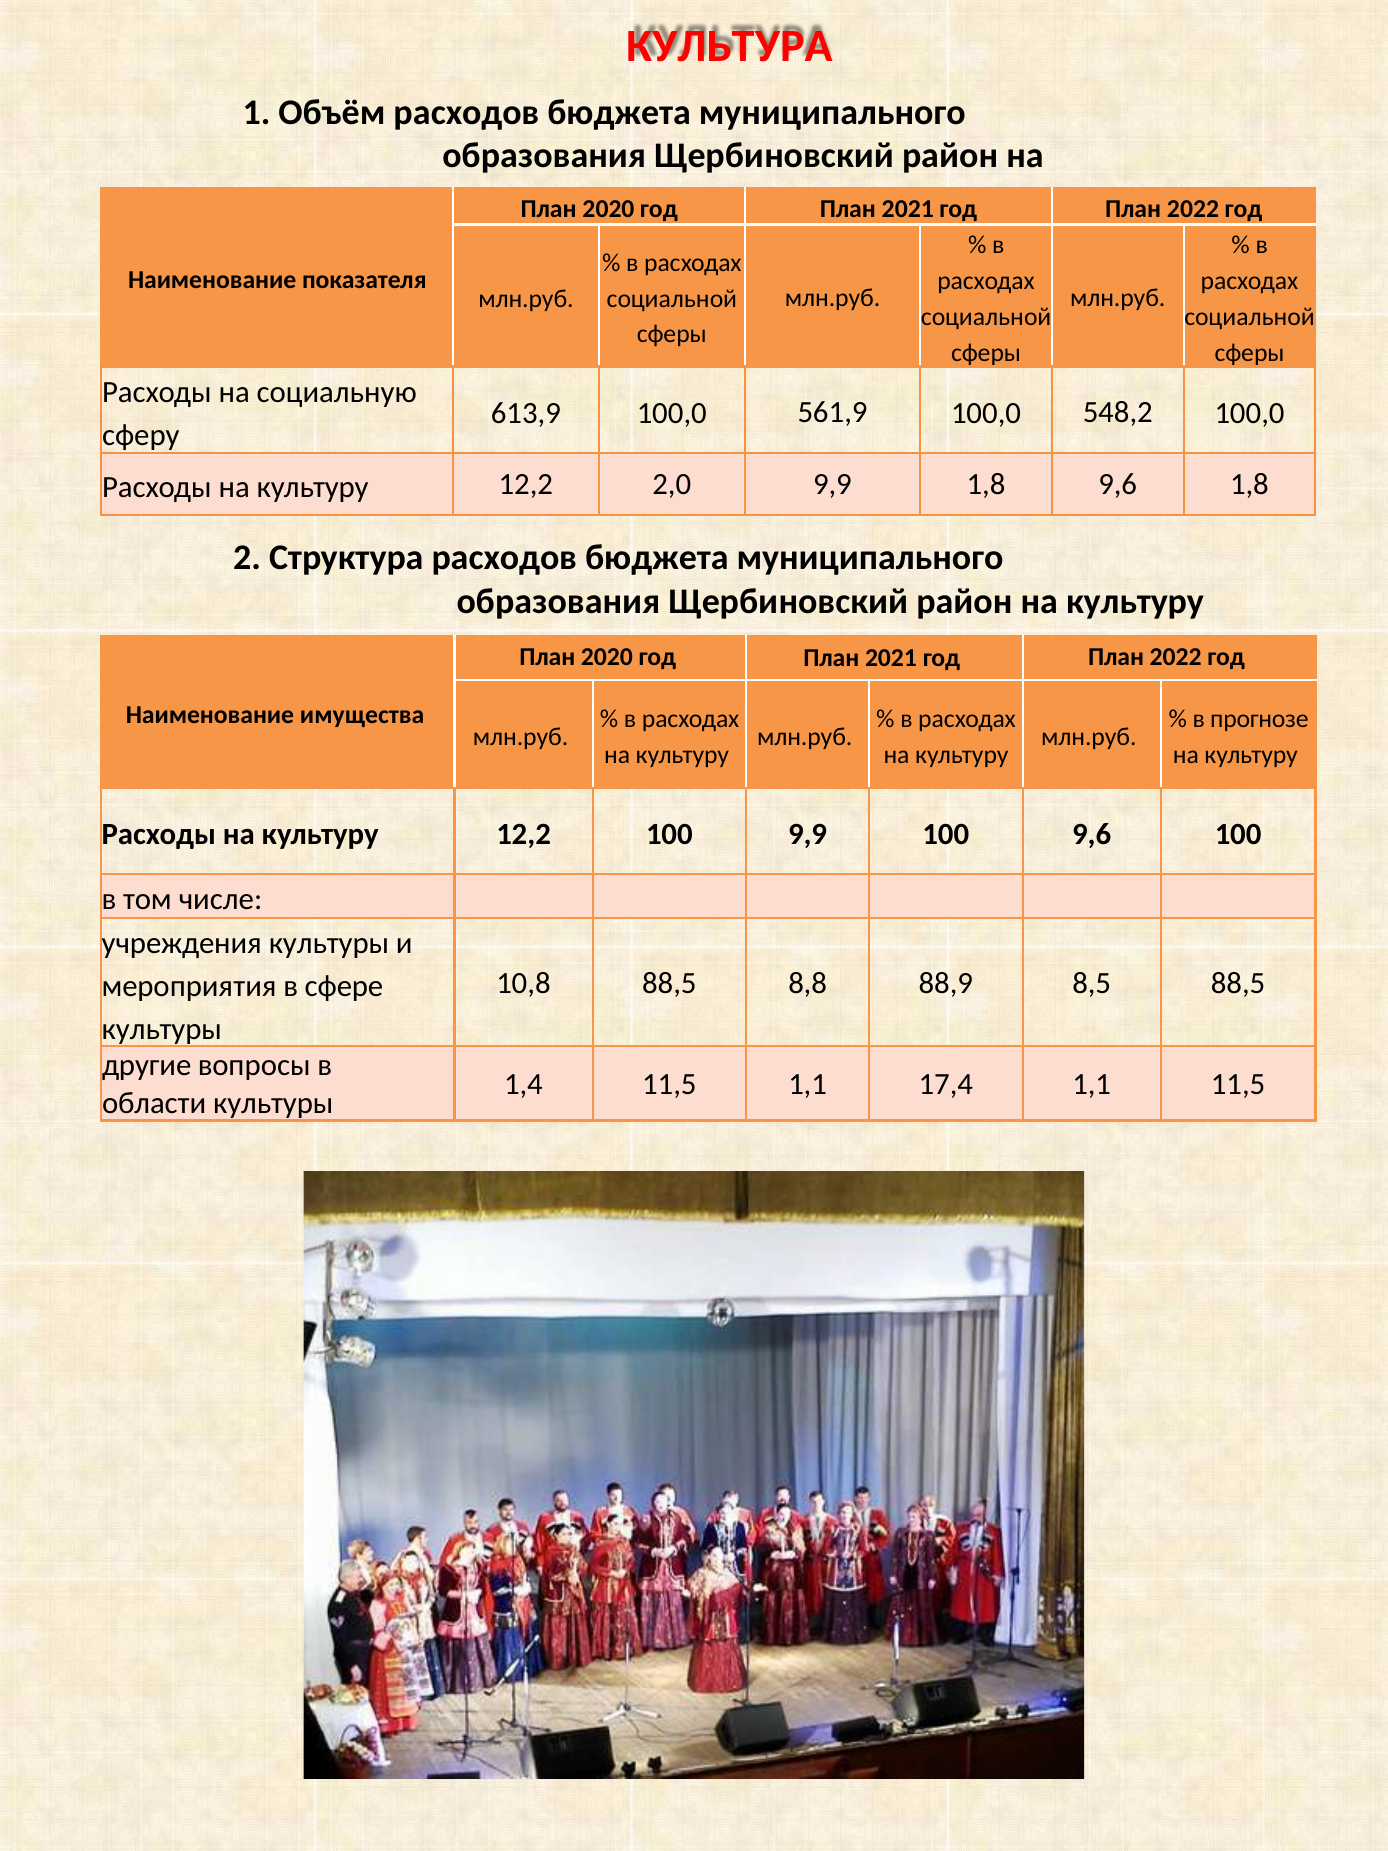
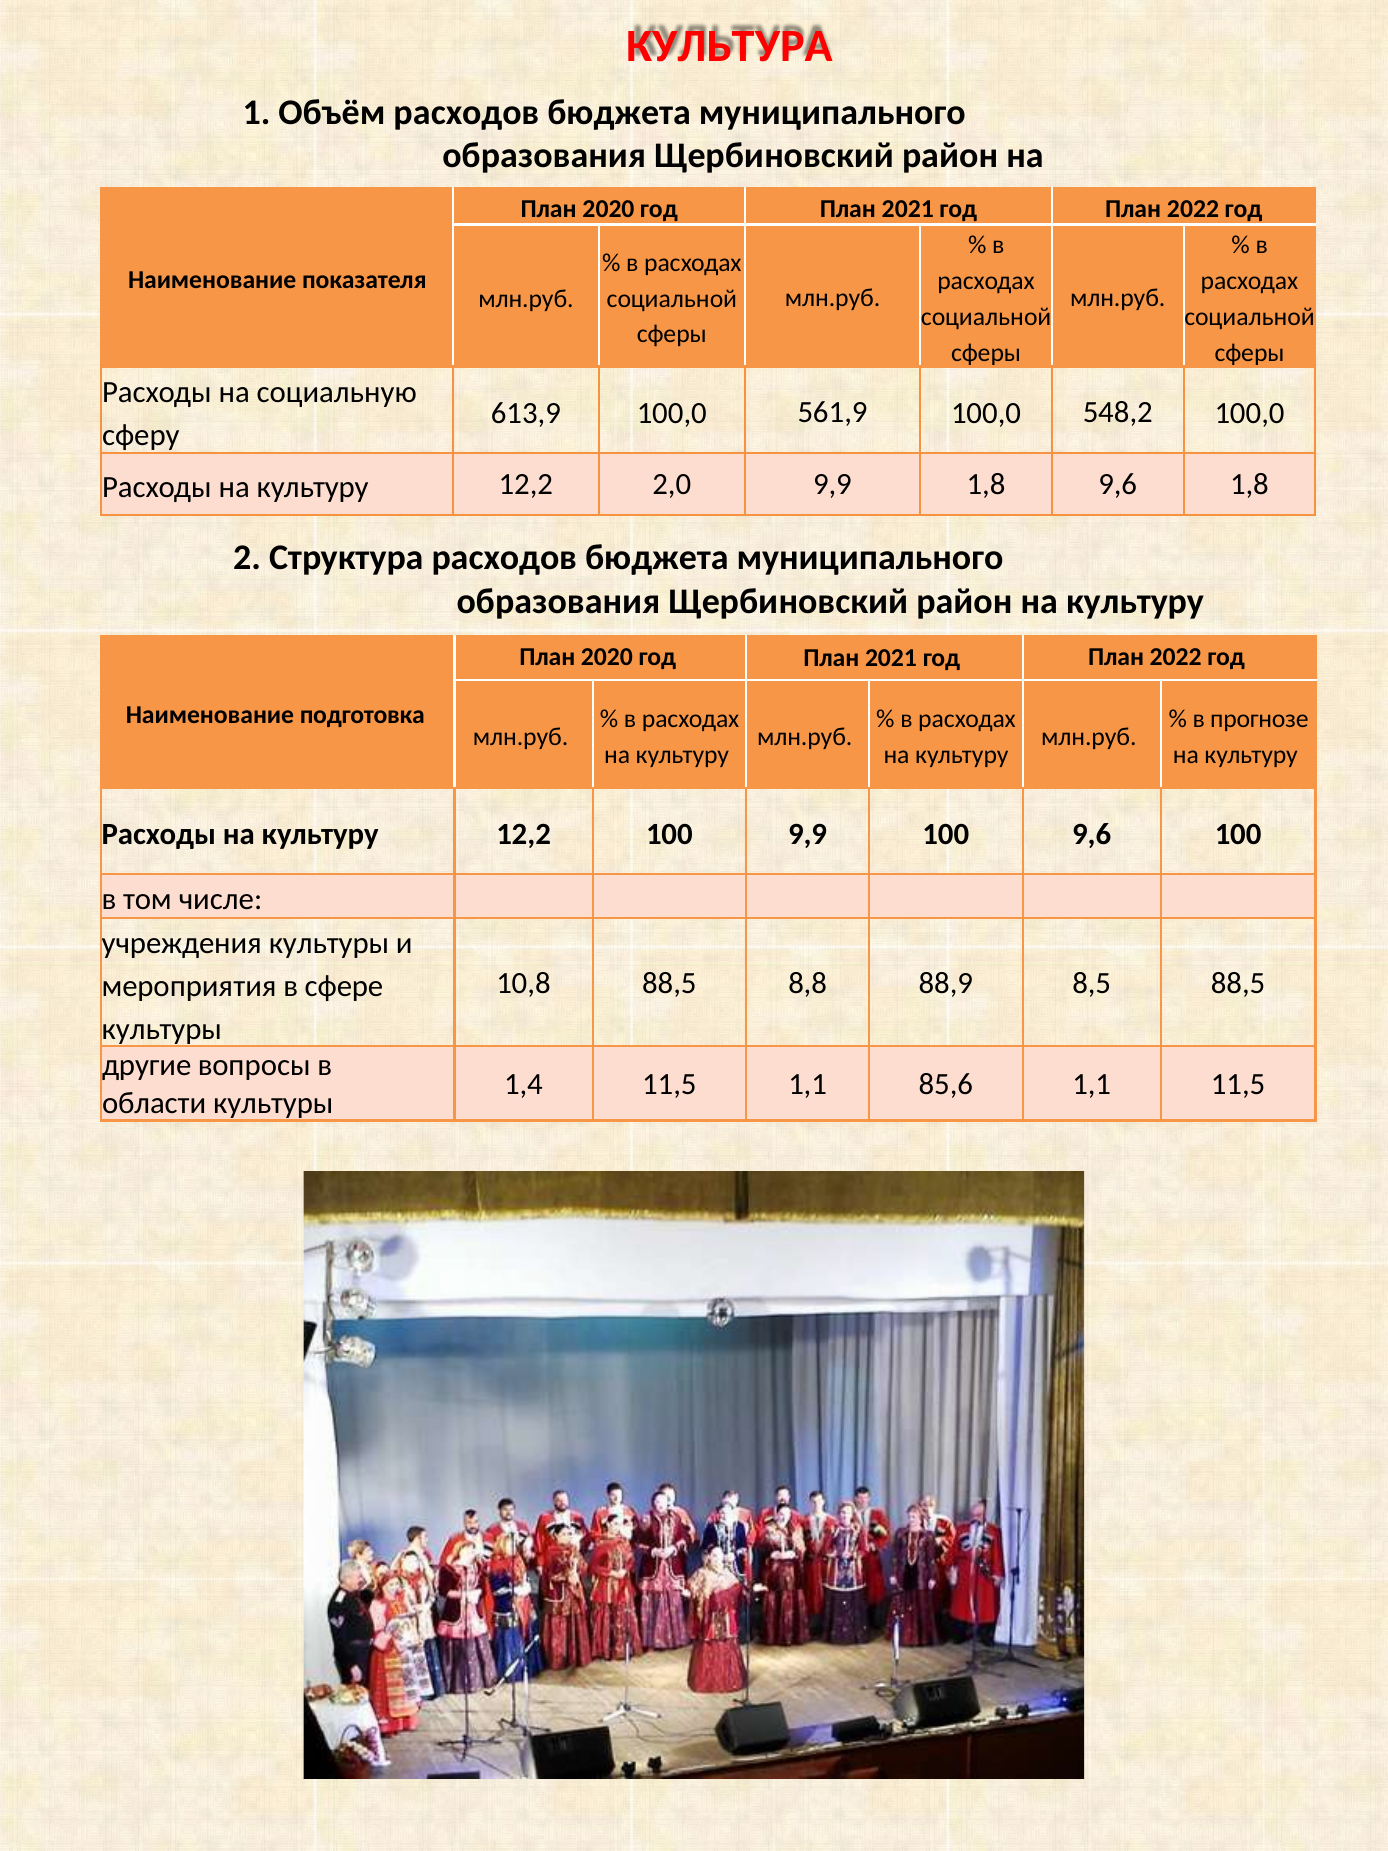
имущества: имущества -> подготовка
17,4: 17,4 -> 85,6
